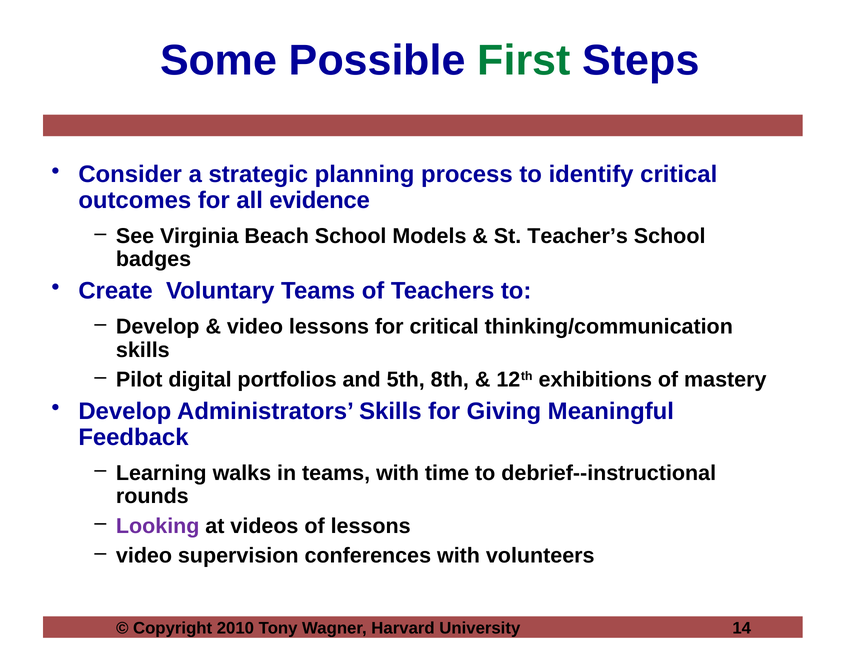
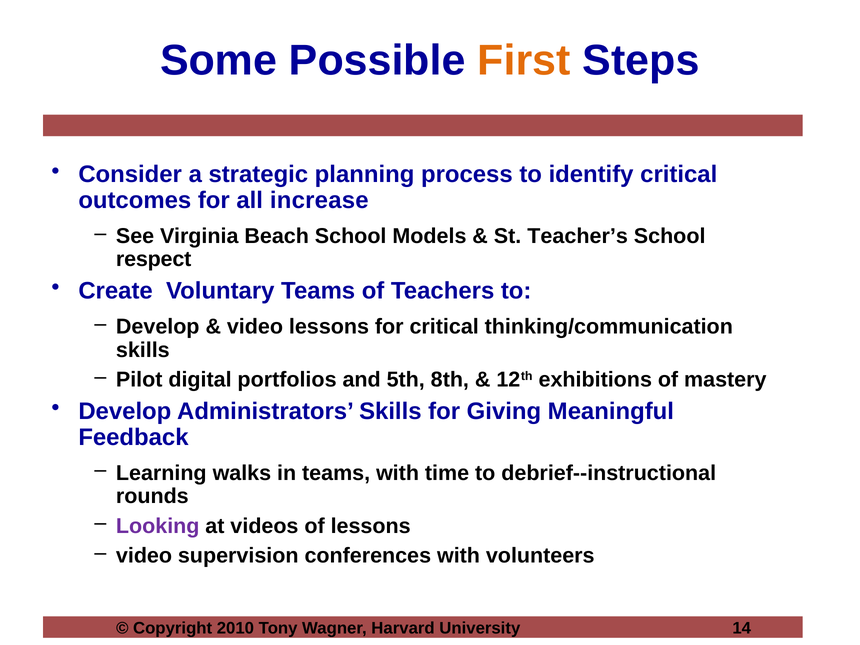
First colour: green -> orange
evidence: evidence -> increase
badges: badges -> respect
